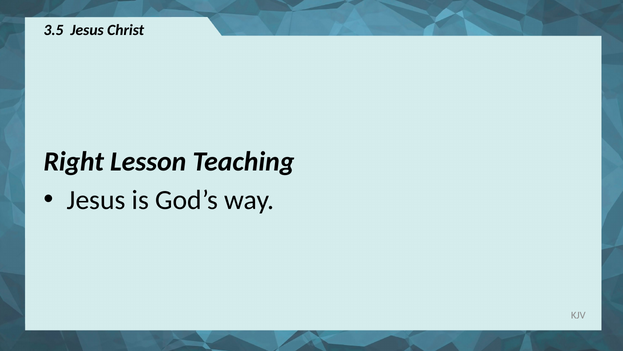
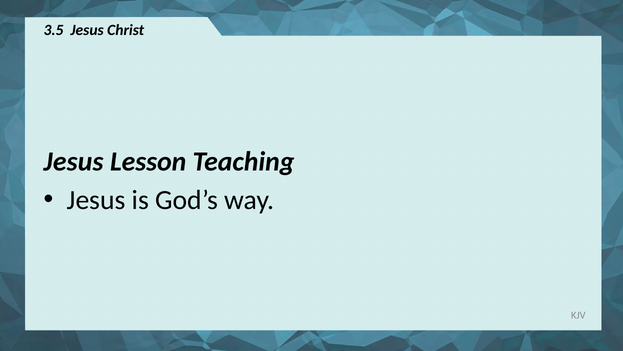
Right at (74, 162): Right -> Jesus
